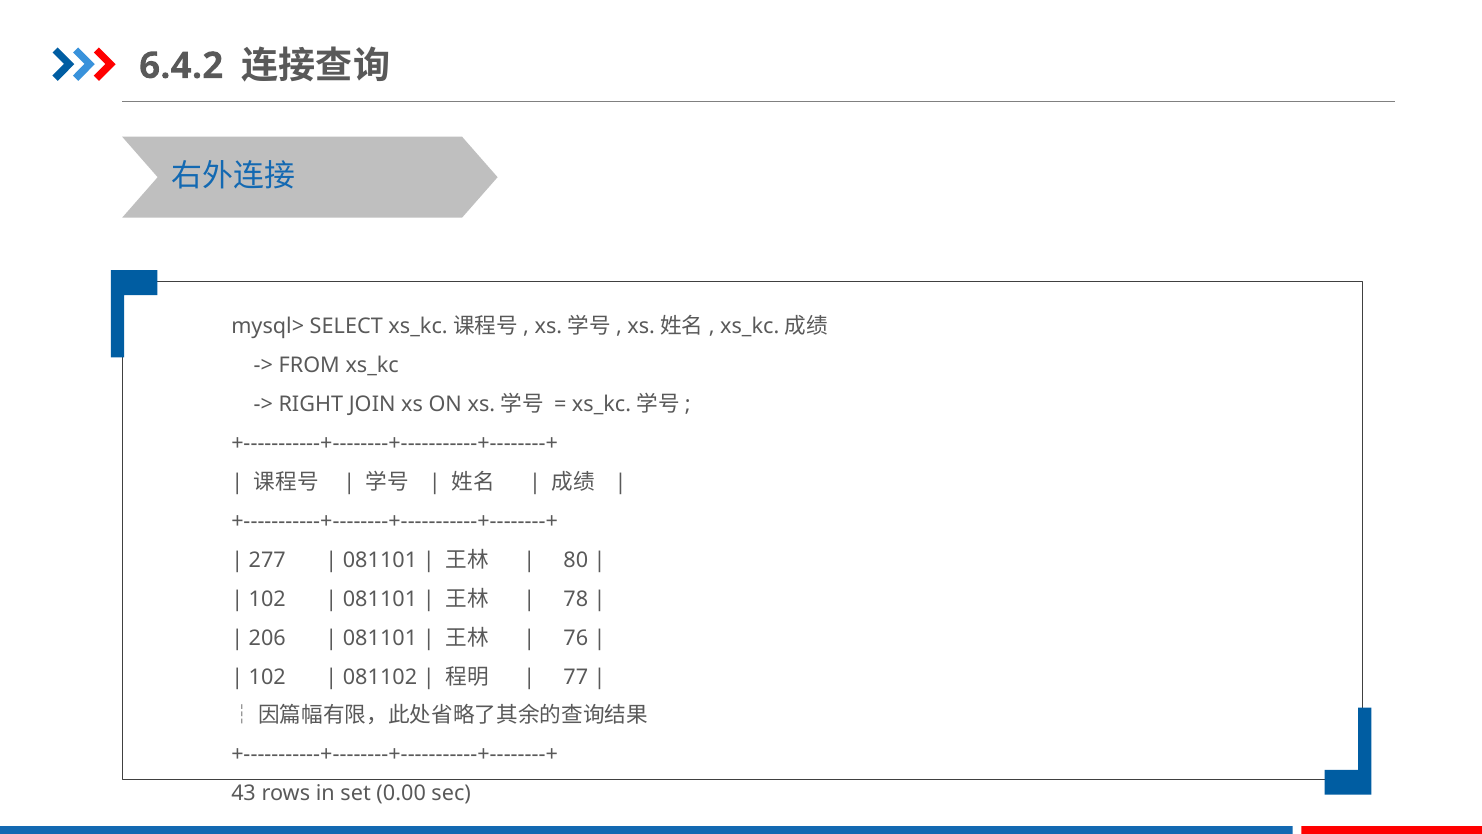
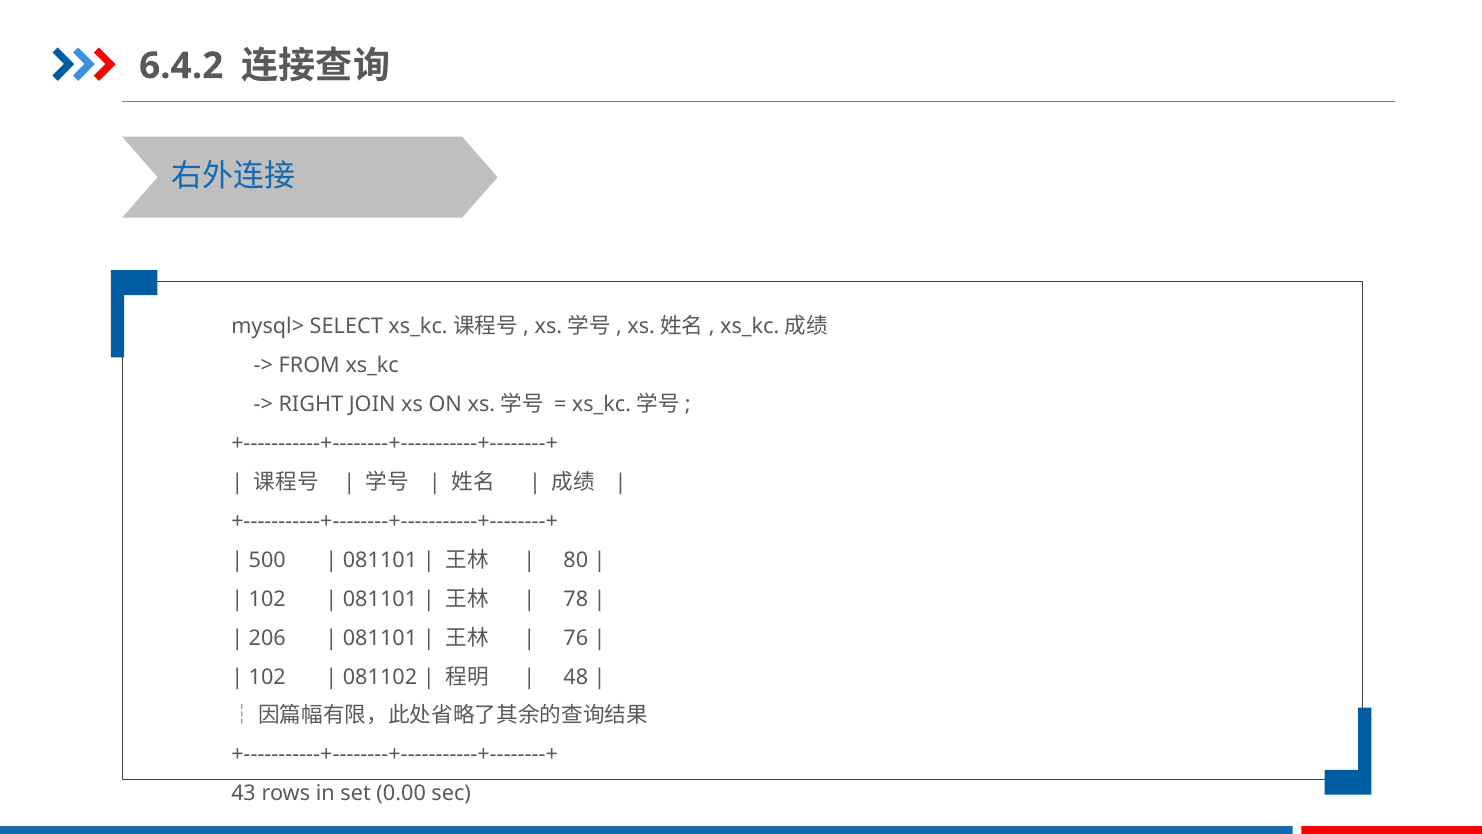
277: 277 -> 500
77: 77 -> 48
